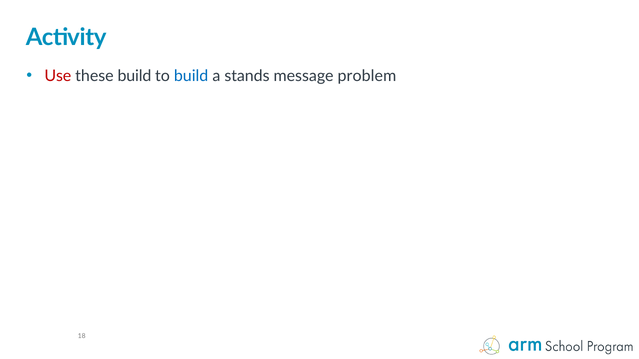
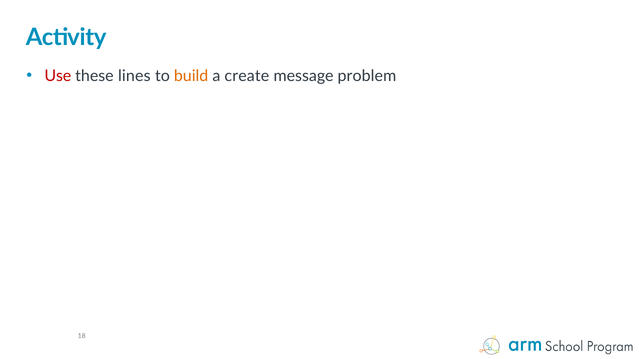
these build: build -> lines
build at (191, 76) colour: blue -> orange
stands: stands -> create
